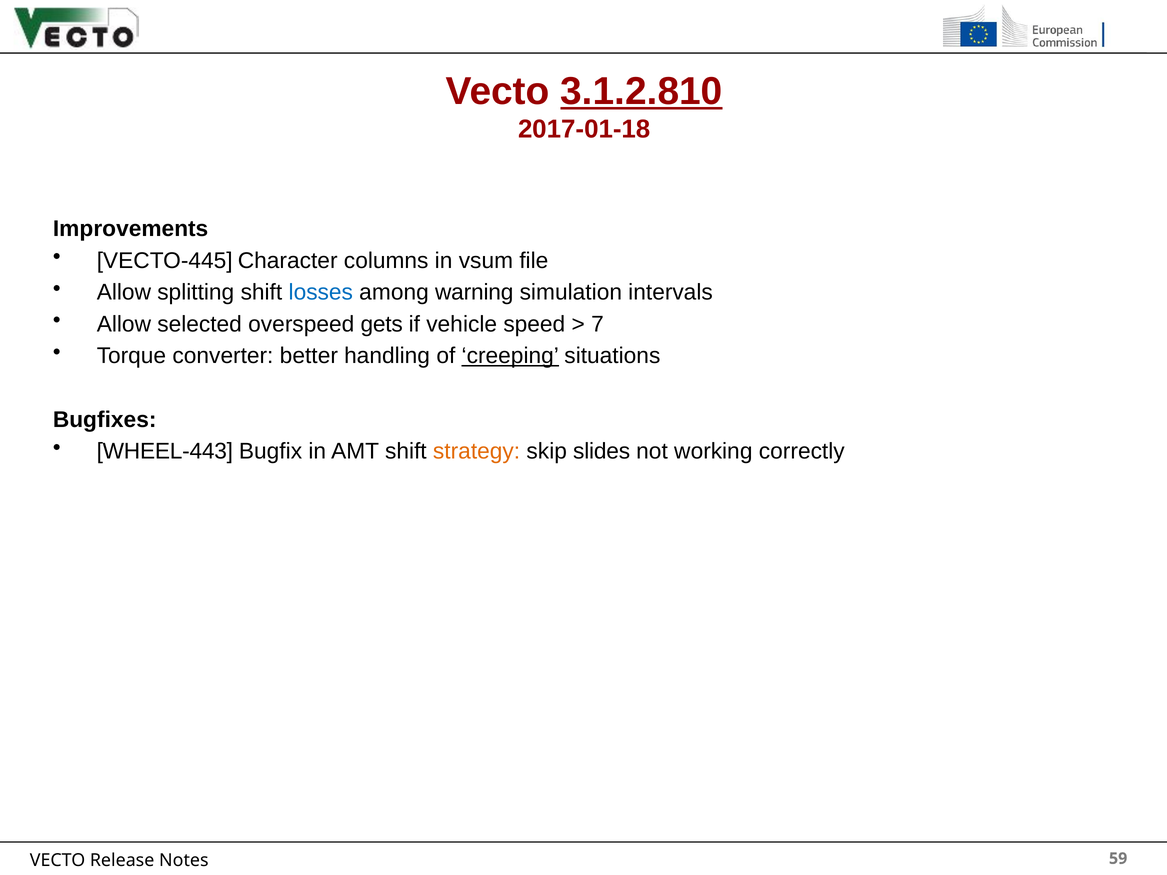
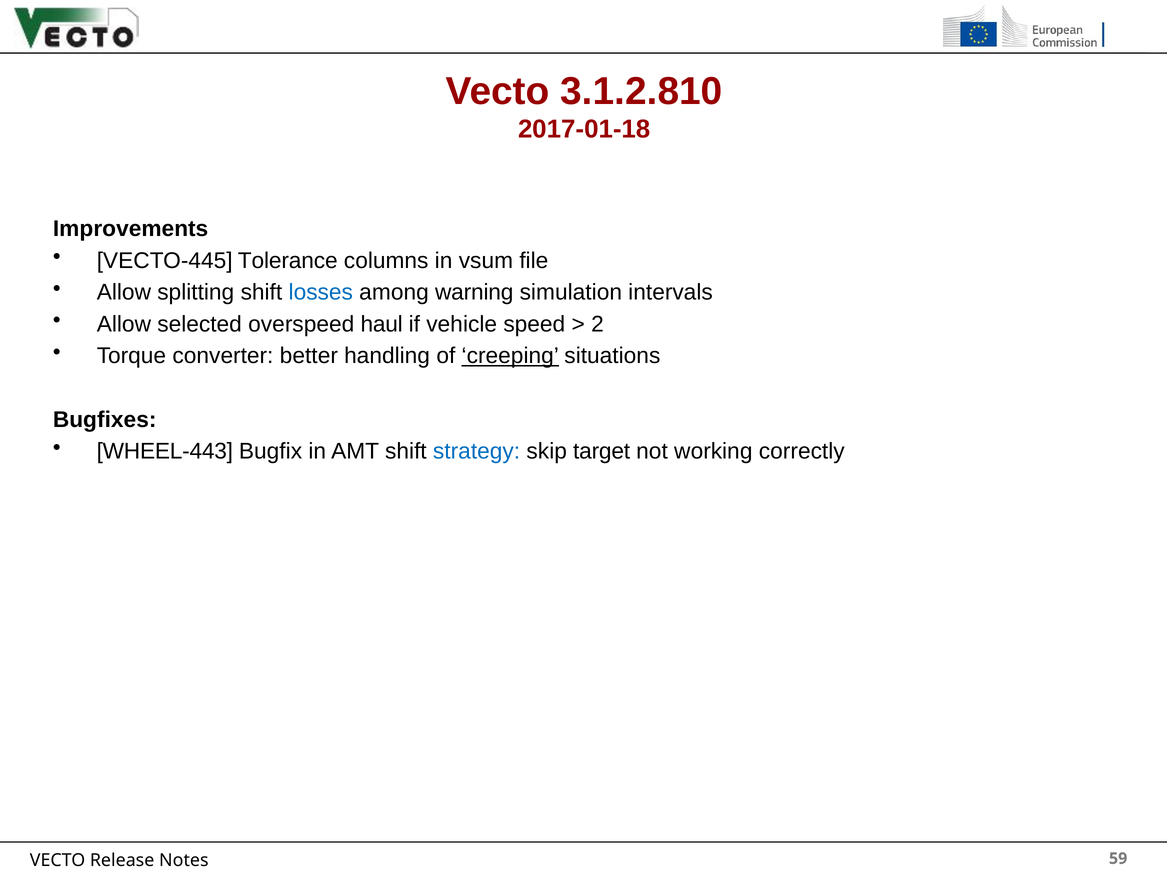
3.1.2.810 underline: present -> none
Character: Character -> Tolerance
gets: gets -> haul
7: 7 -> 2
strategy colour: orange -> blue
slides: slides -> target
